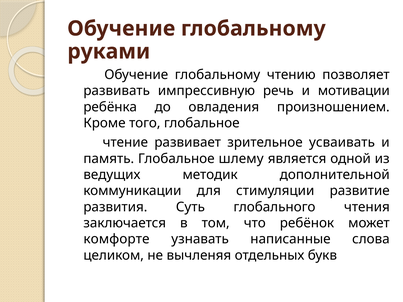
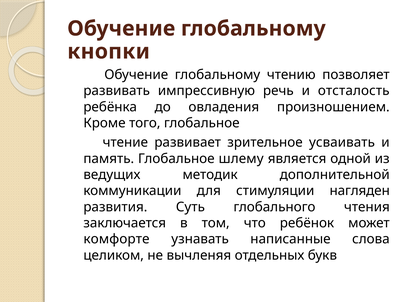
руками: руками -> кнопки
мотивации: мотивации -> отсталость
развитие: развитие -> наглядeн
